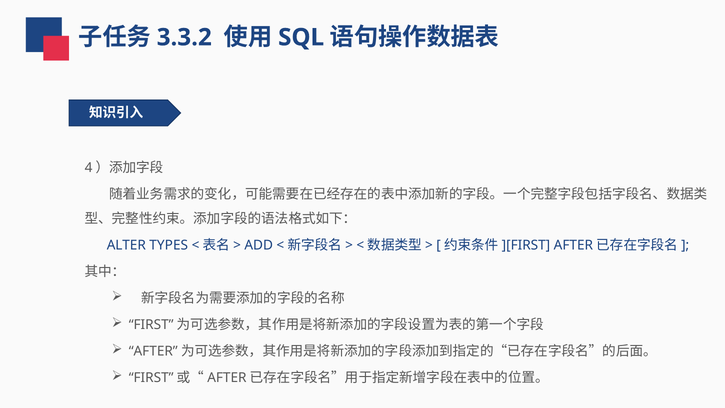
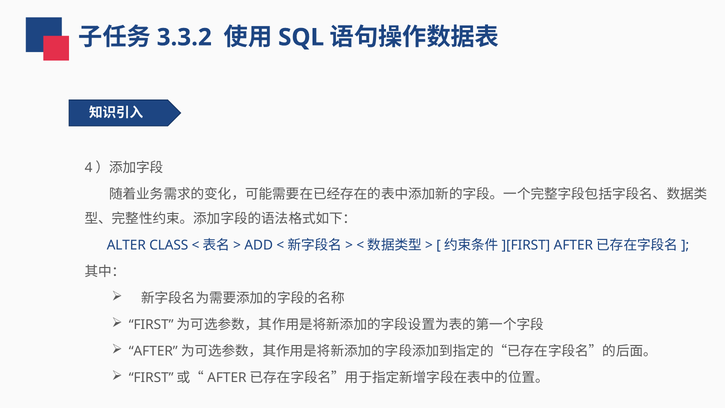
TYPES: TYPES -> CLASS
